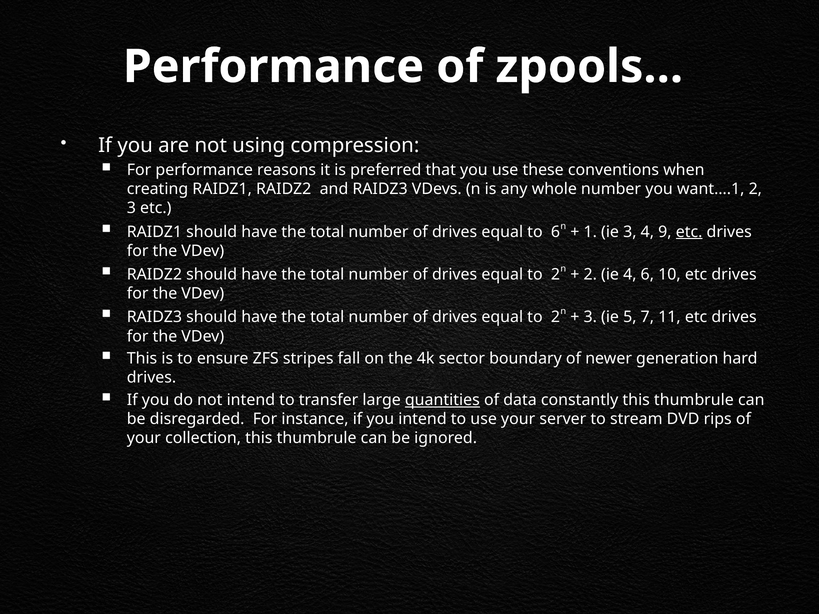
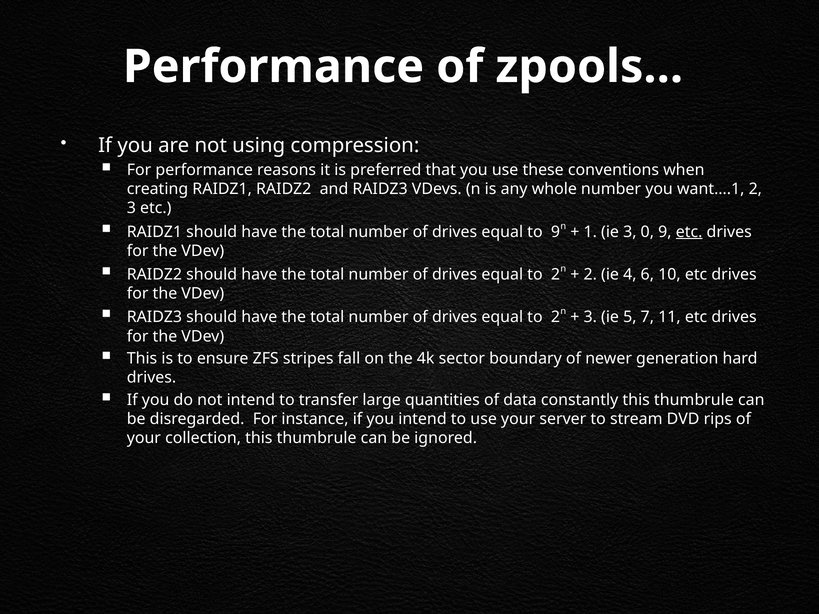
to 6: 6 -> 9
3 4: 4 -> 0
quantities underline: present -> none
